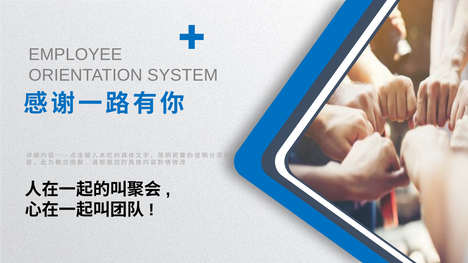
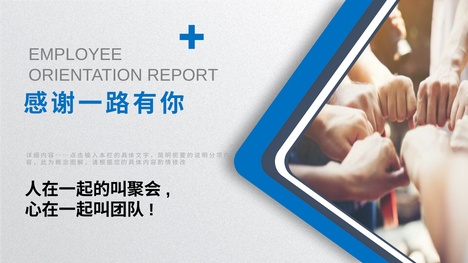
SYSTEM: SYSTEM -> REPORT
